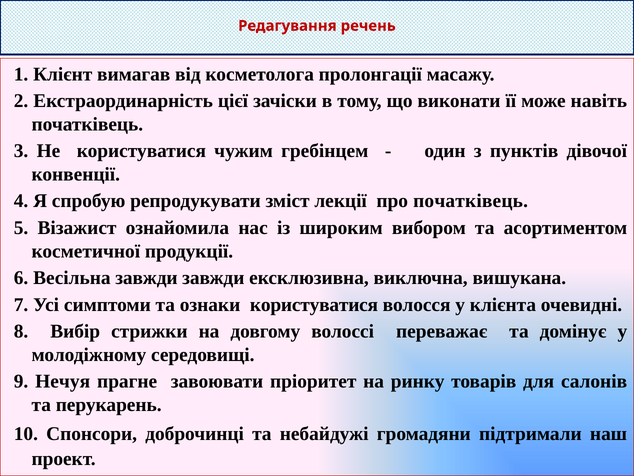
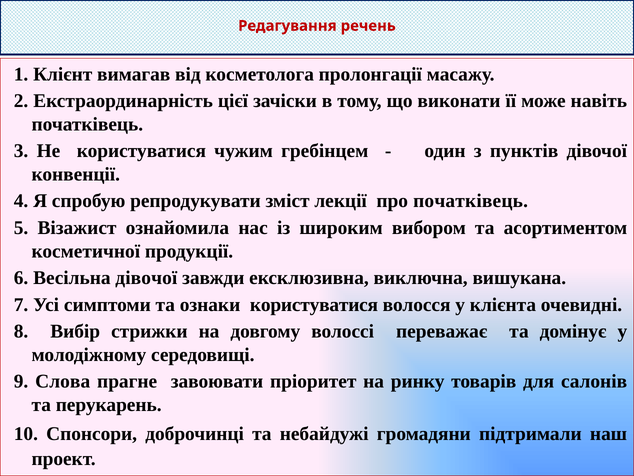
Весільна завжди: завжди -> дівочої
Нечуя: Нечуя -> Слова
